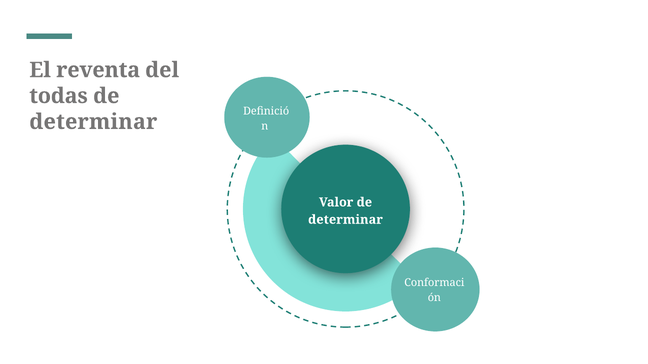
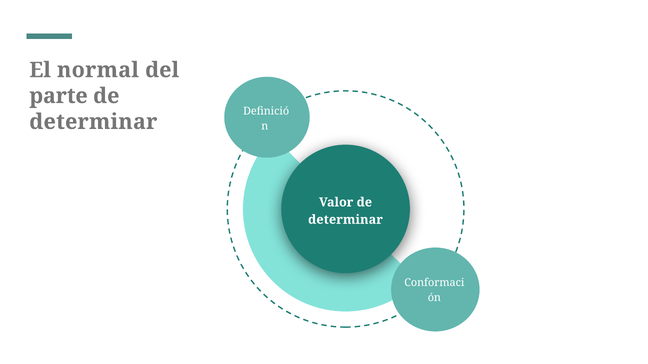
reventa: reventa -> normal
todas: todas -> parte
